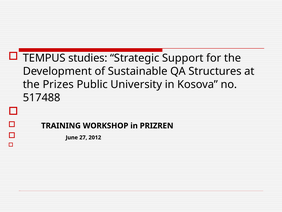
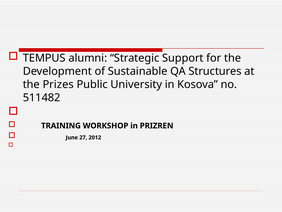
studies: studies -> alumni
517488: 517488 -> 511482
